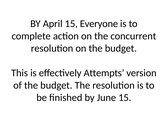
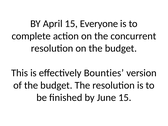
Attempts: Attempts -> Bounties
